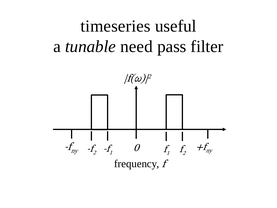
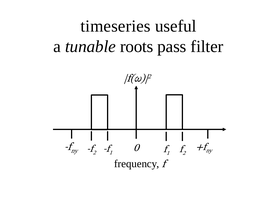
need: need -> roots
